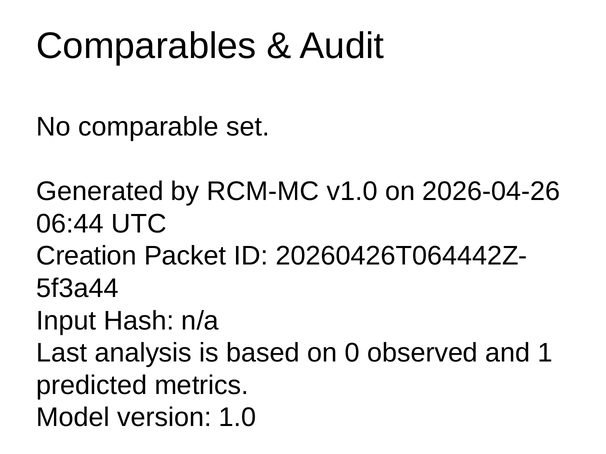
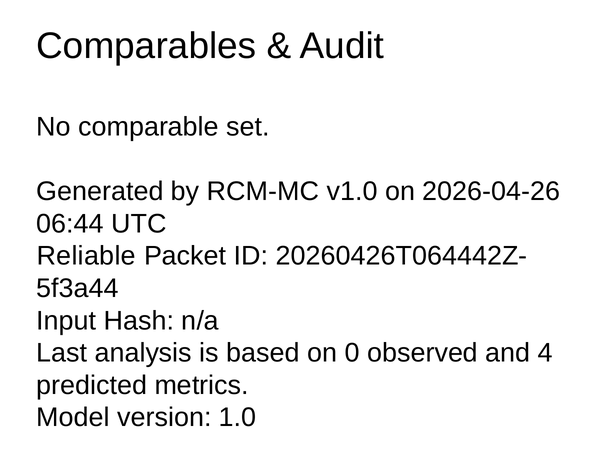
Creation: Creation -> Reliable
1: 1 -> 4
